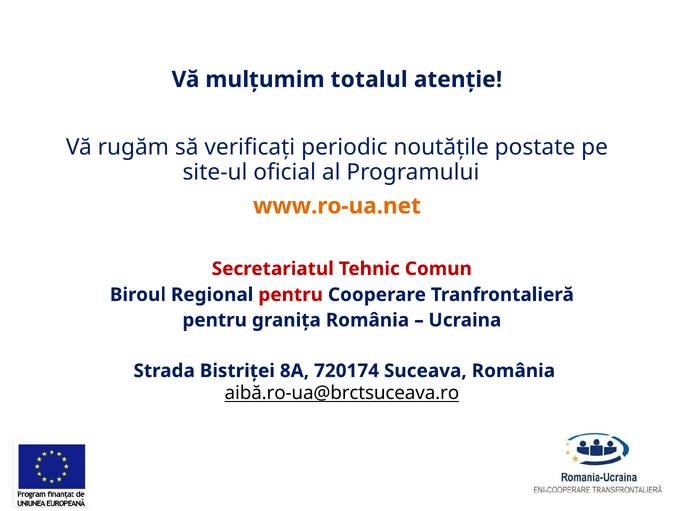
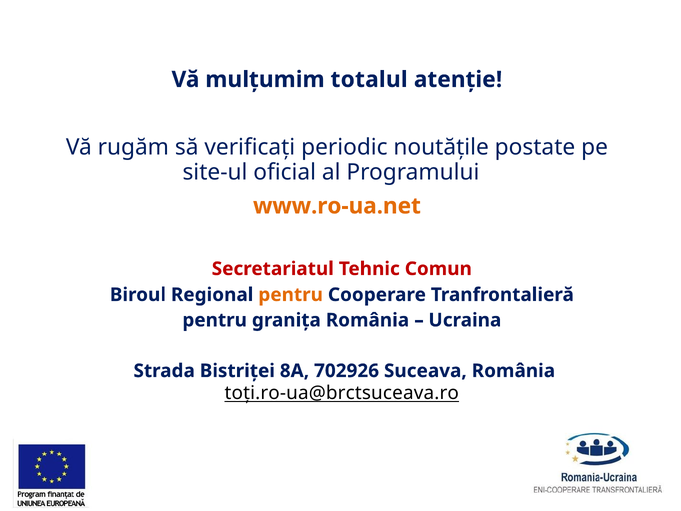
pentru at (291, 295) colour: red -> orange
720174: 720174 -> 702926
aibă.ro-ua@brctsuceava.ro: aibă.ro-ua@brctsuceava.ro -> toți.ro-ua@brctsuceava.ro
